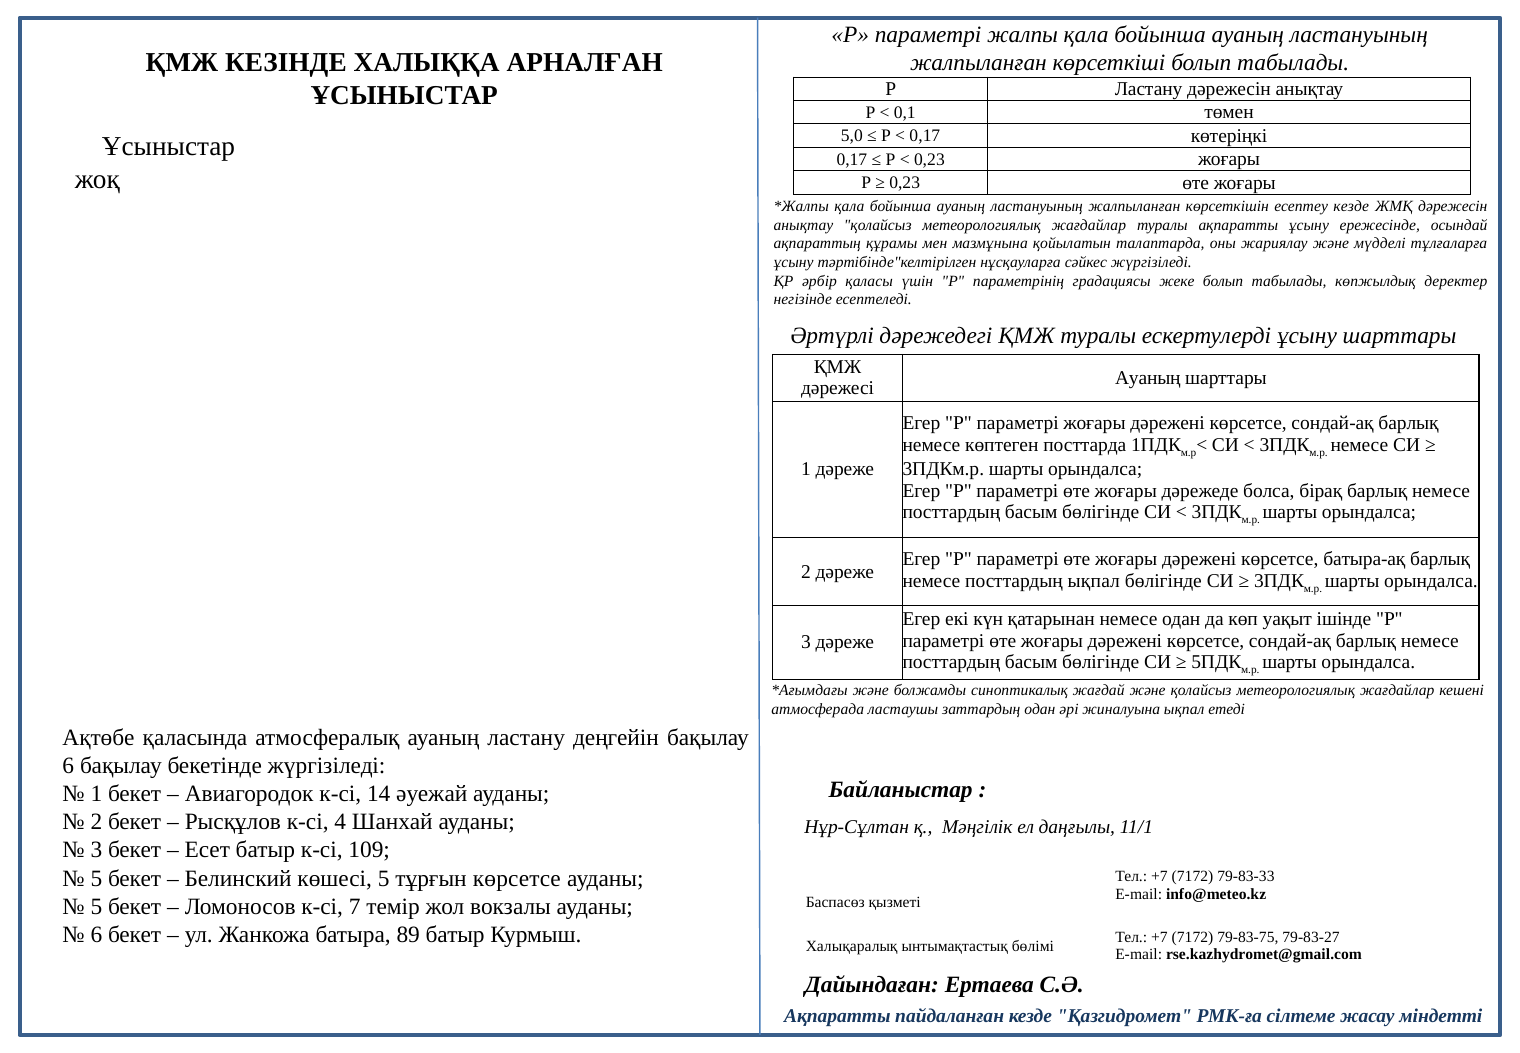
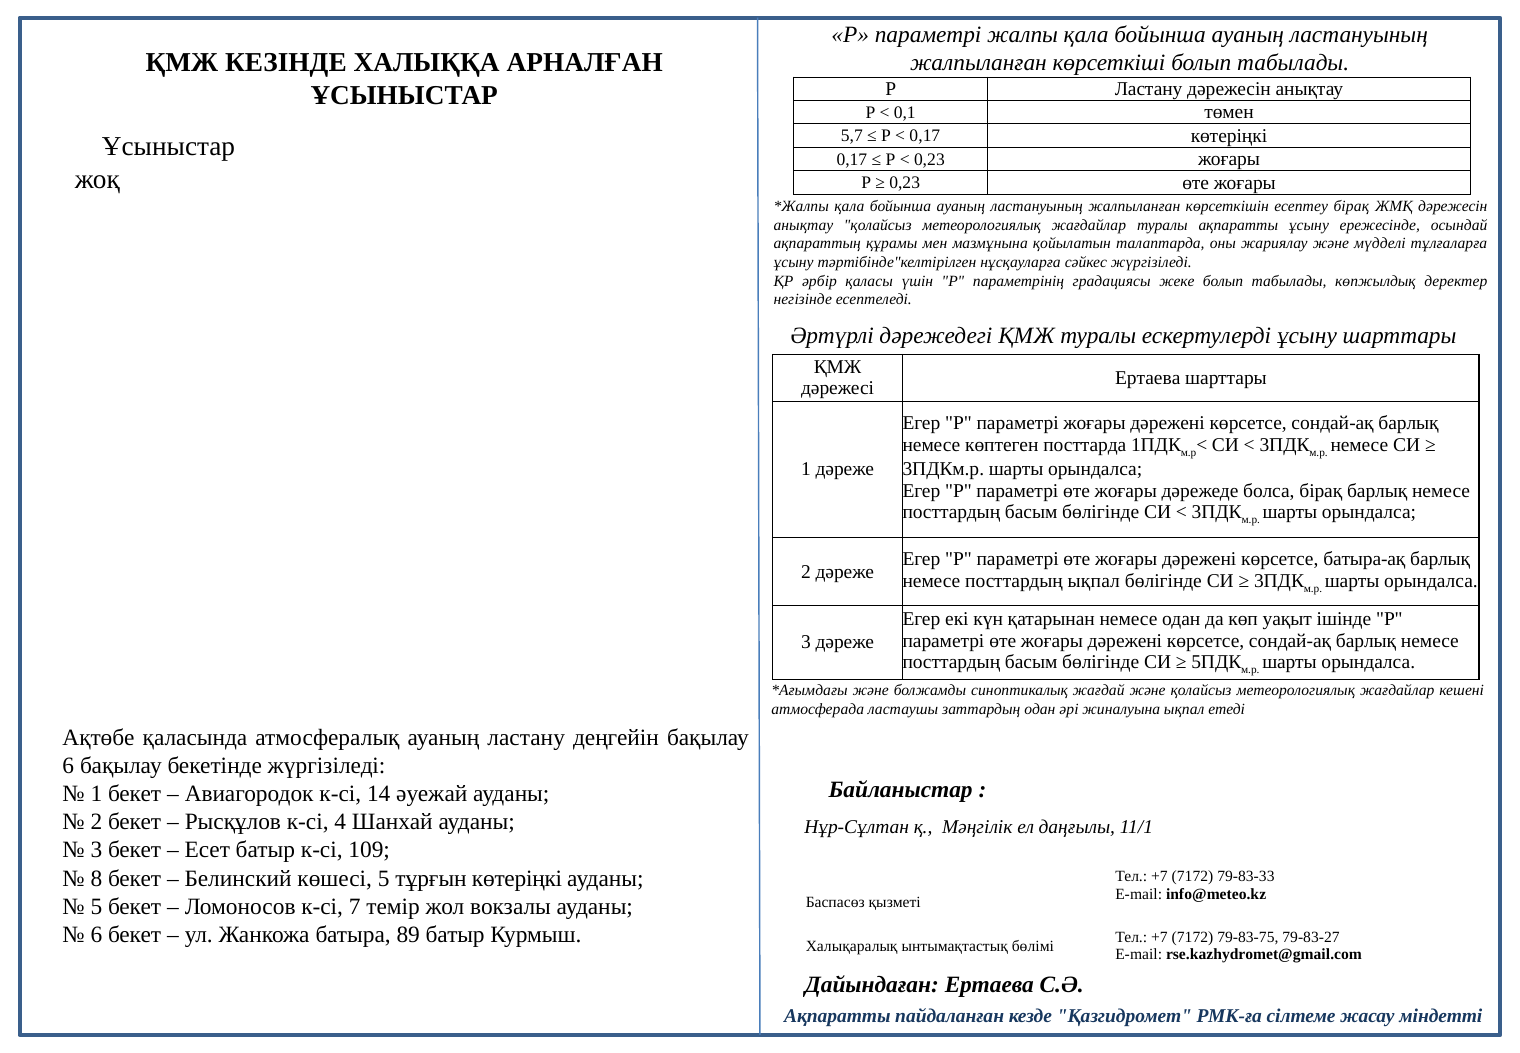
5,0: 5,0 -> 5,7
есептеу кезде: кезде -> бірақ
Ауаның at (1148, 378): Ауаның -> Ертаева
5 at (96, 878): 5 -> 8
тұрғын көрсетсе: көрсетсе -> көтеріңкі
